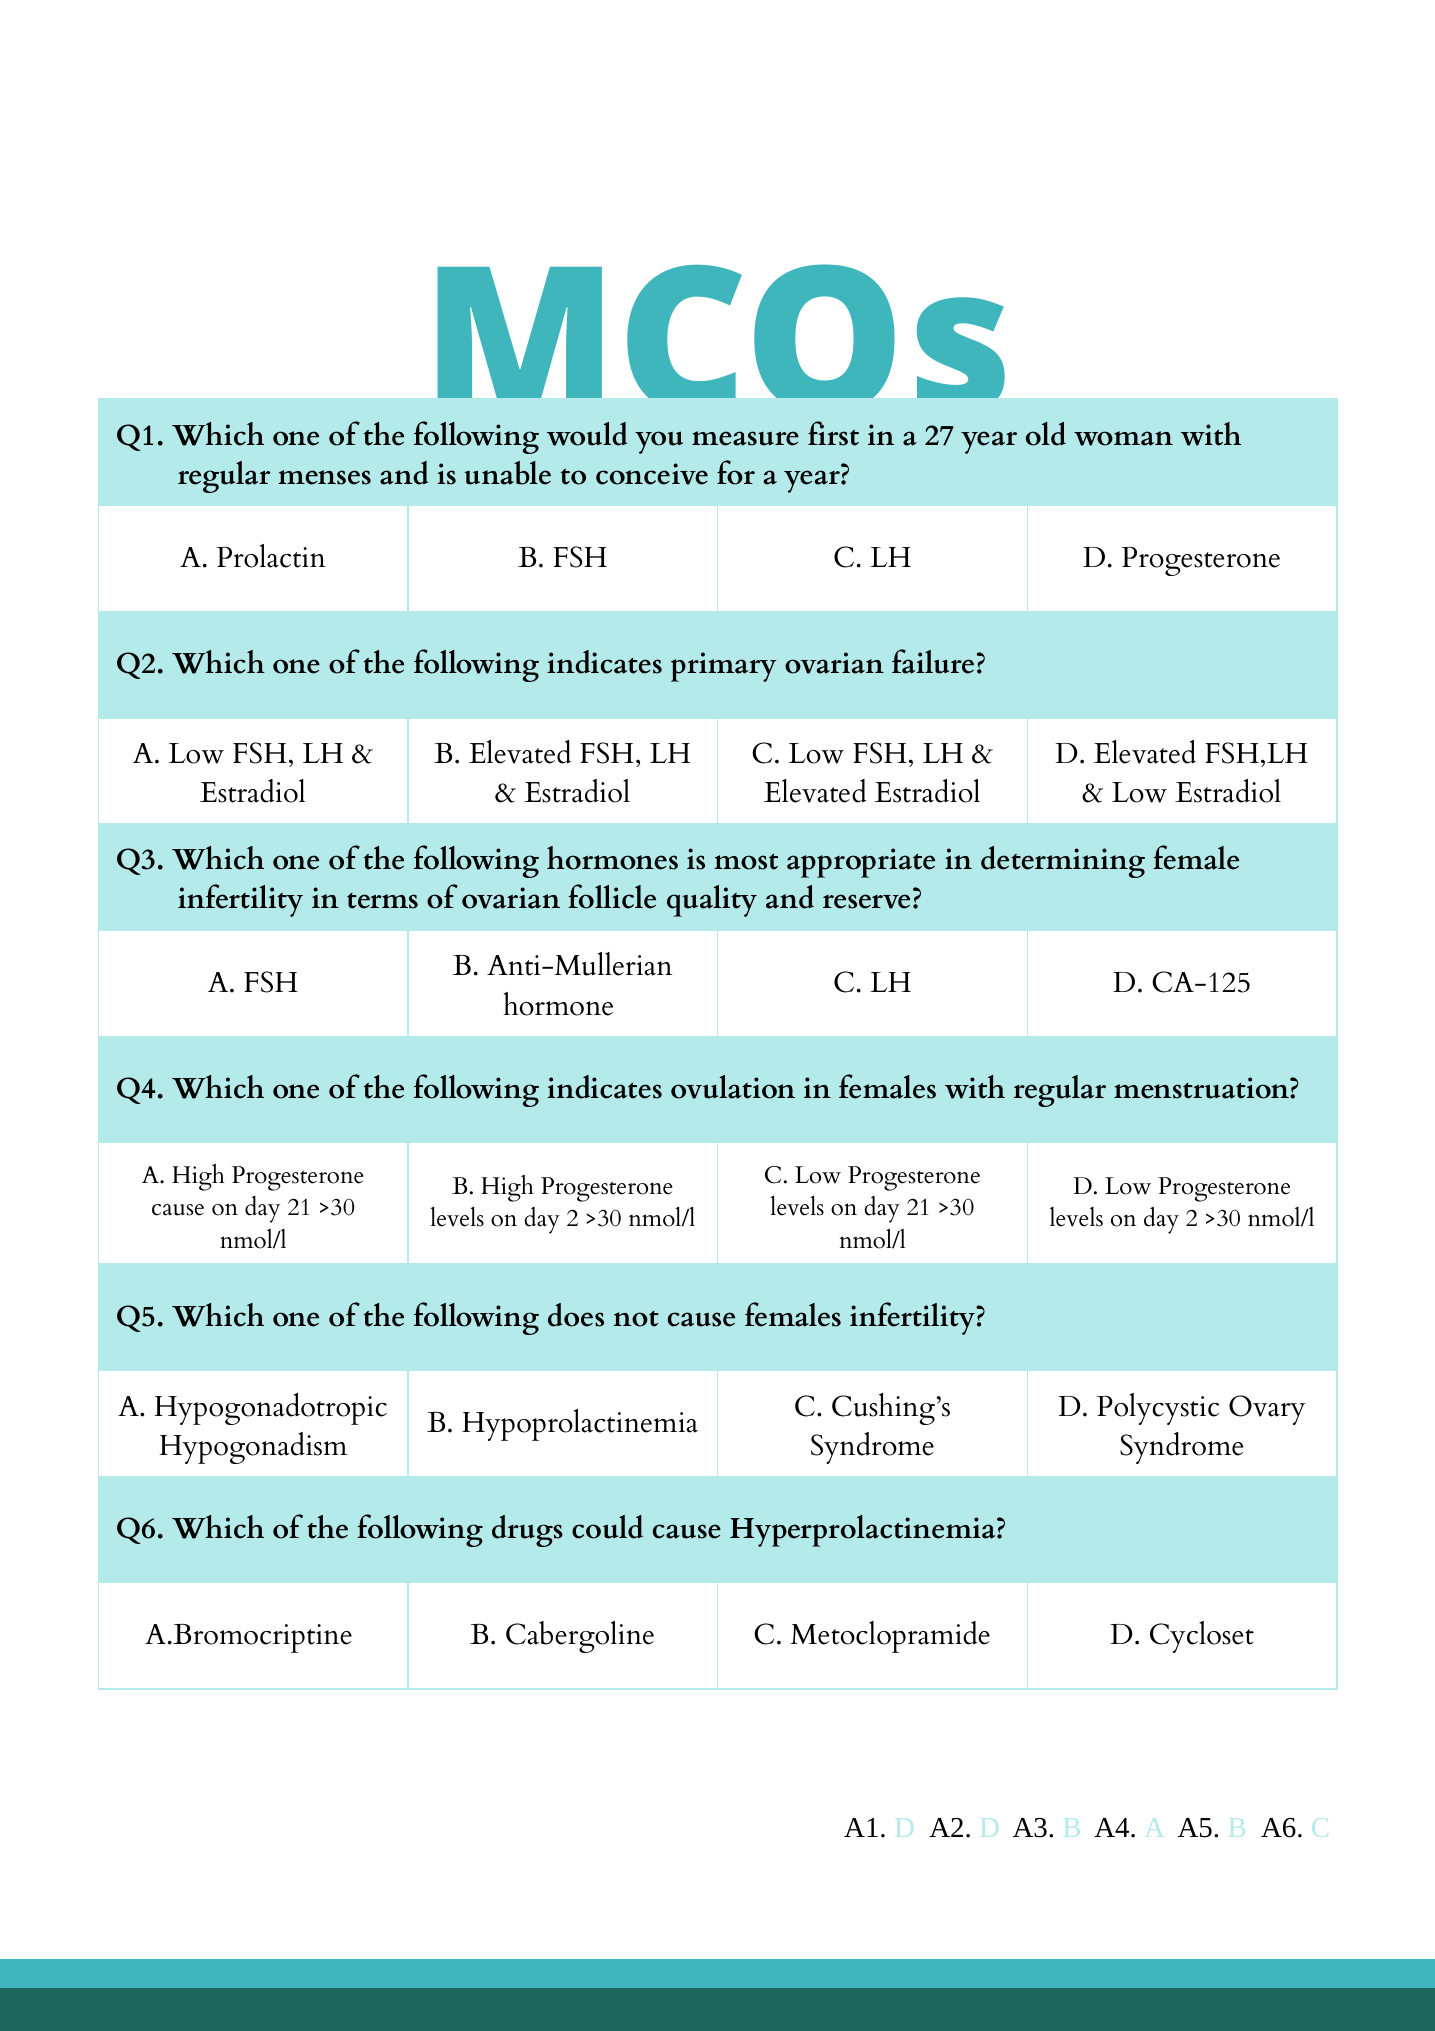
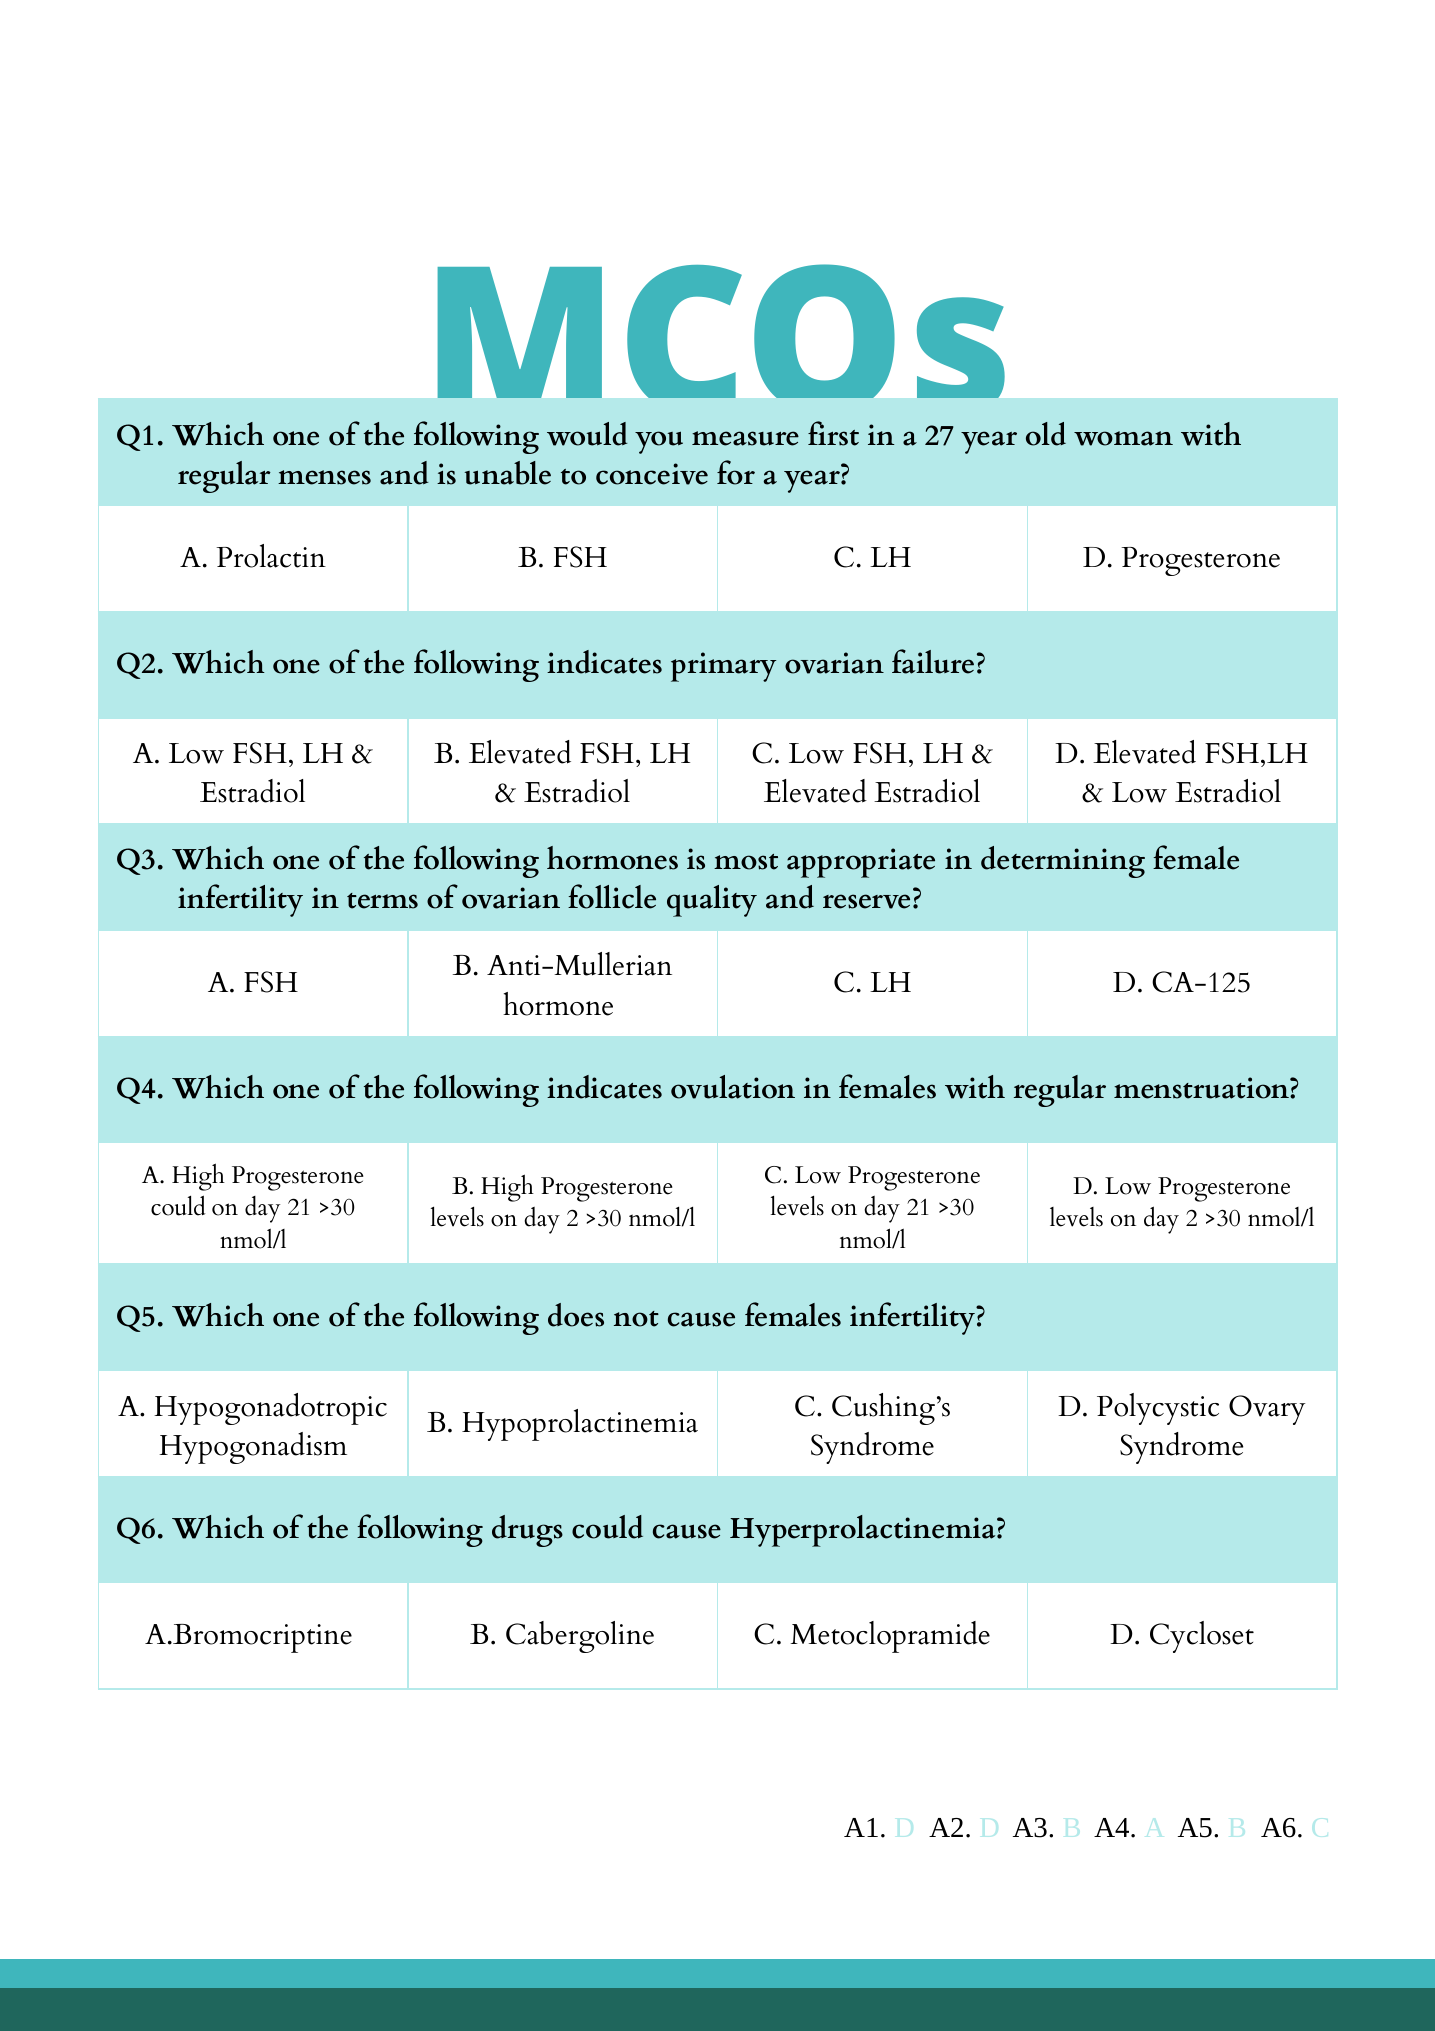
cause at (178, 1208): cause -> could
